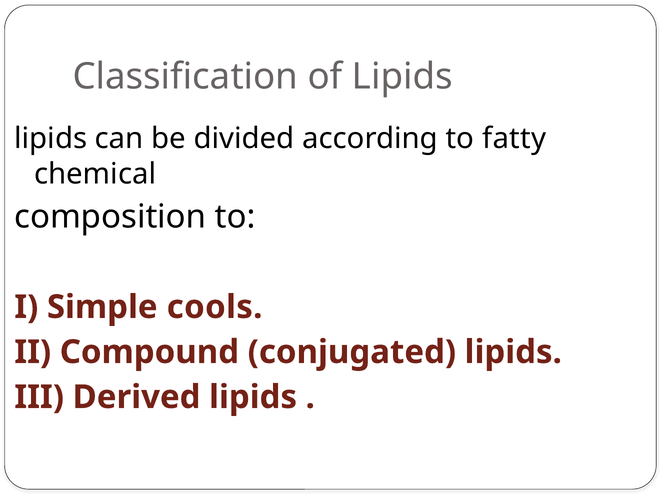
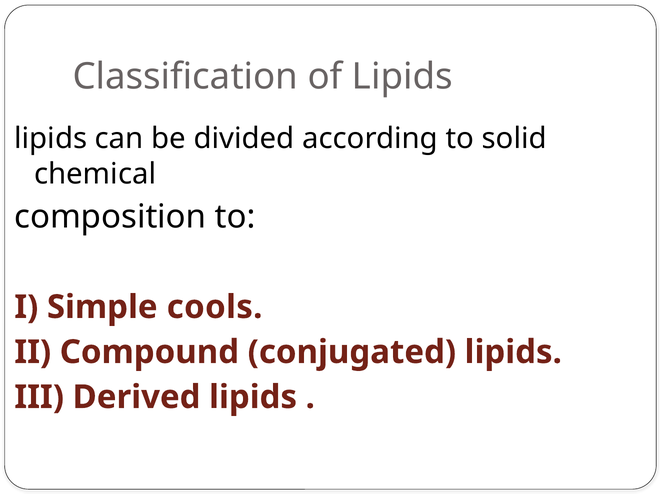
fatty: fatty -> solid
